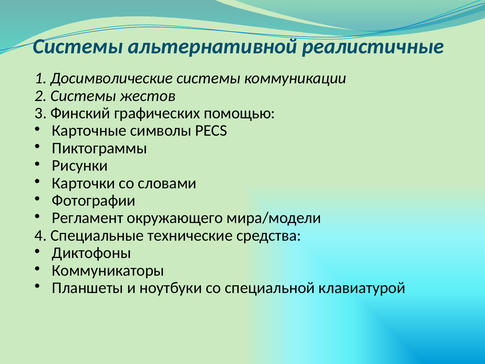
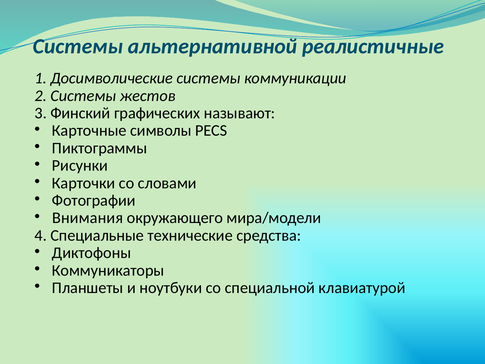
помощью: помощью -> называют
Регламент: Регламент -> Внимания
